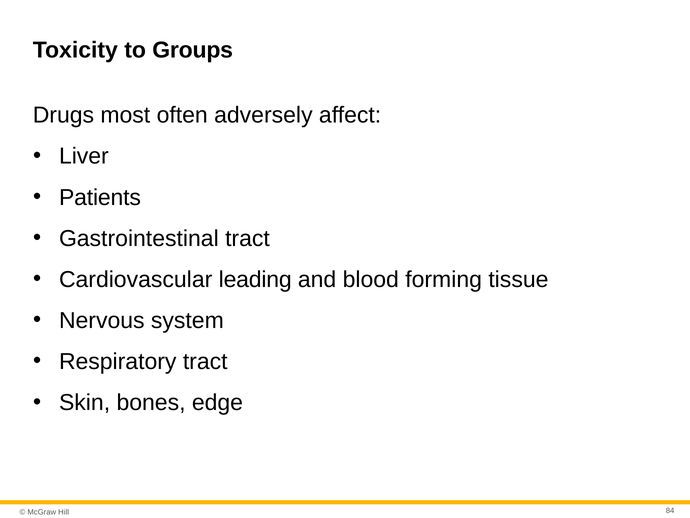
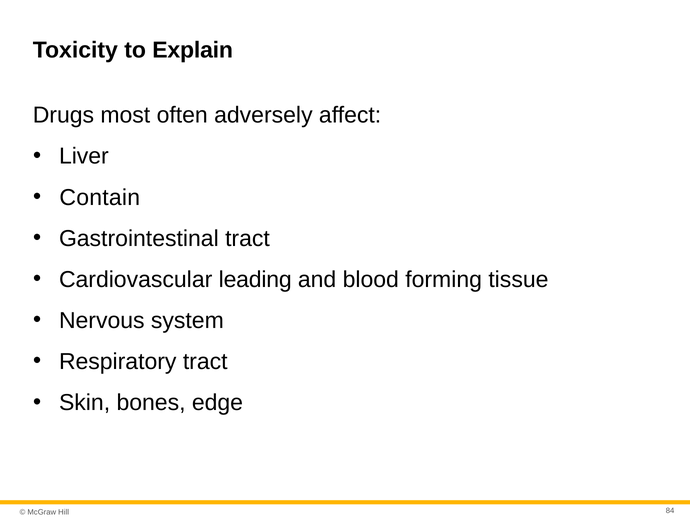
Groups: Groups -> Explain
Patients: Patients -> Contain
